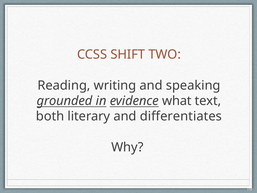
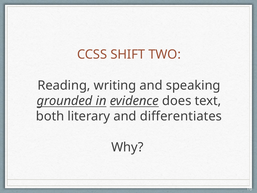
what: what -> does
